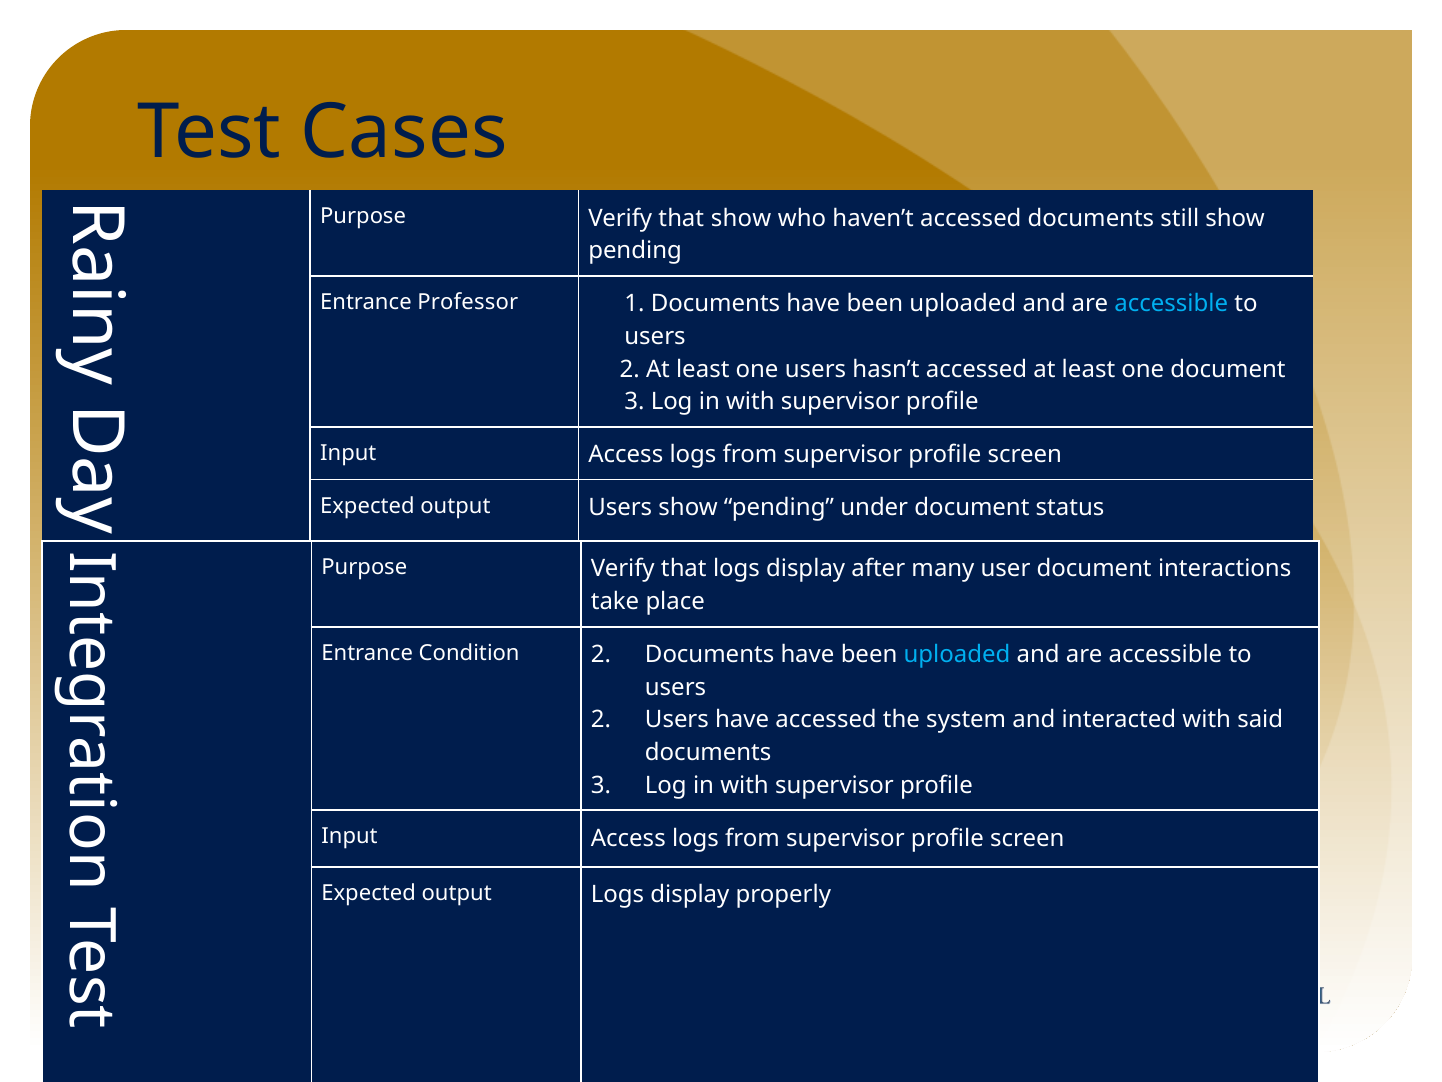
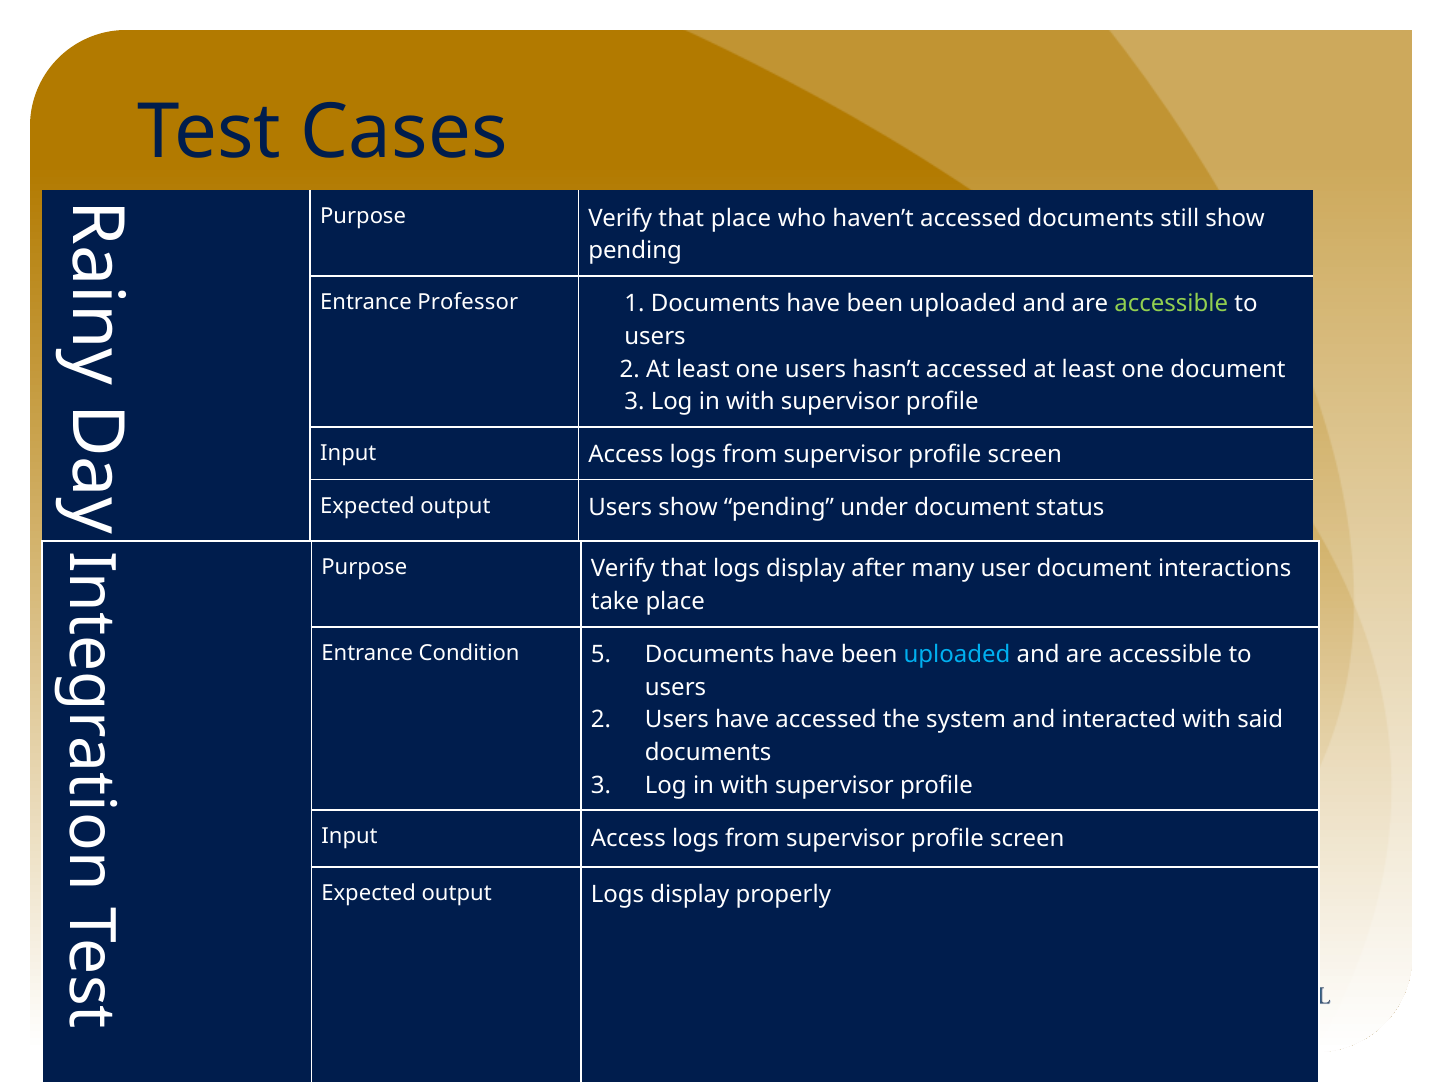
that show: show -> place
accessible at (1171, 304) colour: light blue -> light green
Condition 2: 2 -> 5
